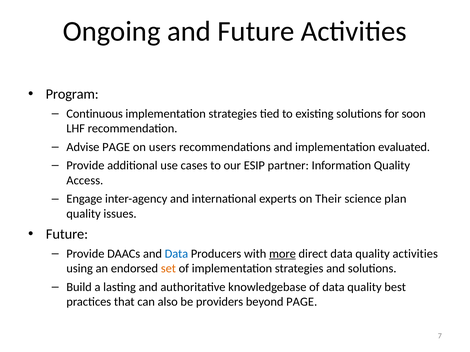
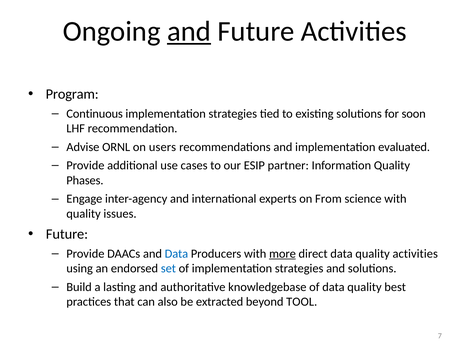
and at (189, 31) underline: none -> present
Advise PAGE: PAGE -> ORNL
Access: Access -> Phases
Their: Their -> From
science plan: plan -> with
set colour: orange -> blue
providers: providers -> extracted
beyond PAGE: PAGE -> TOOL
